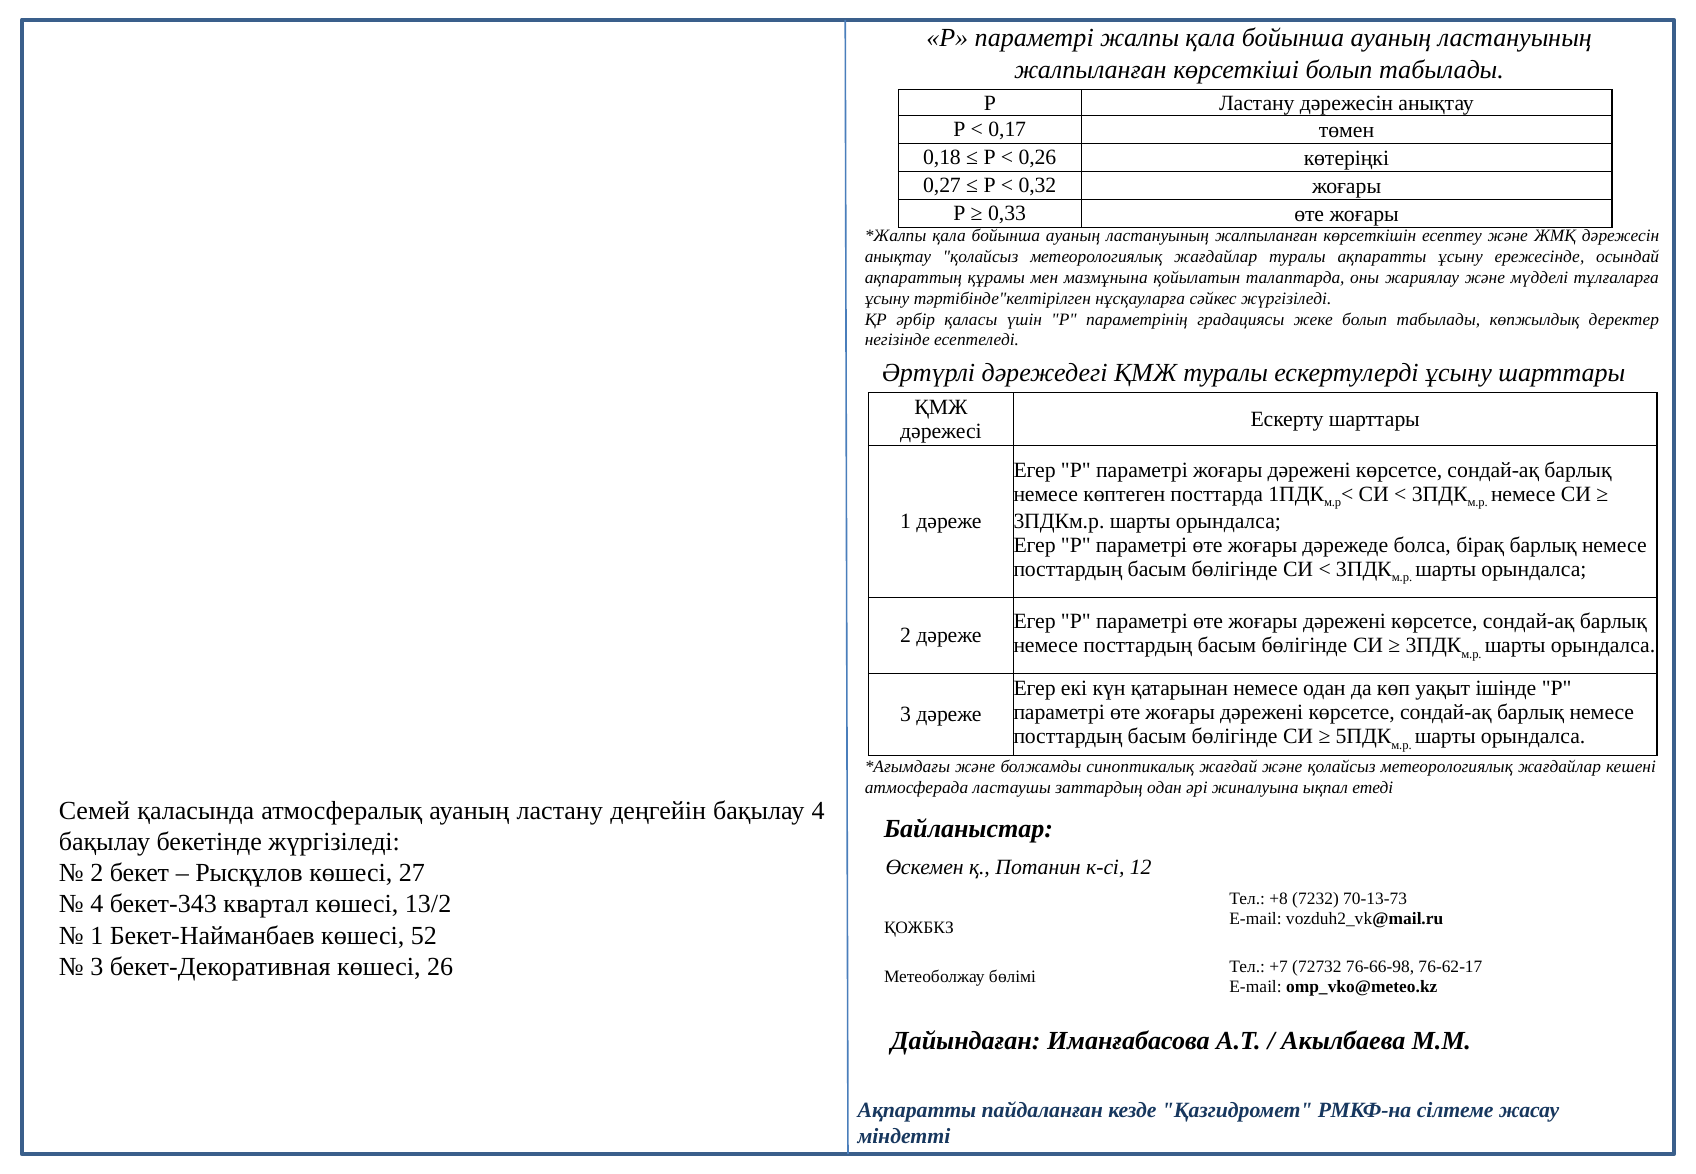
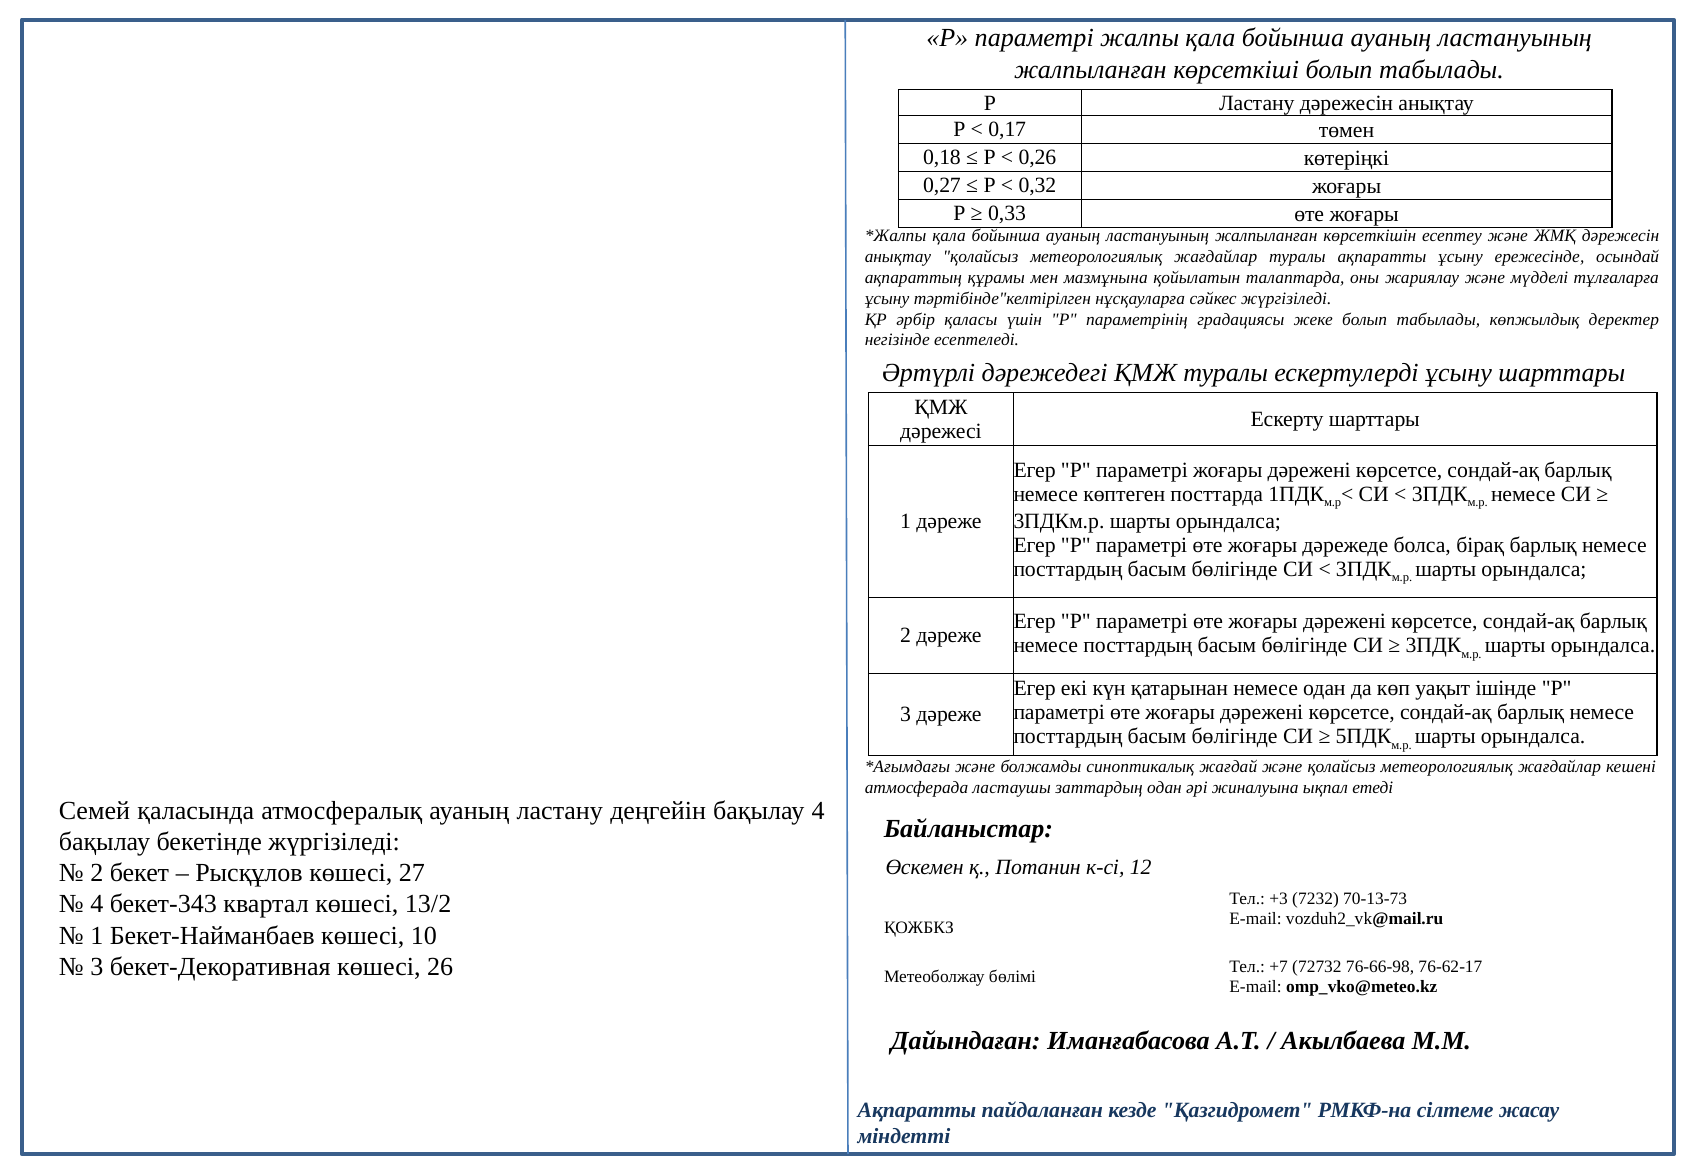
+8: +8 -> +3
52: 52 -> 10
